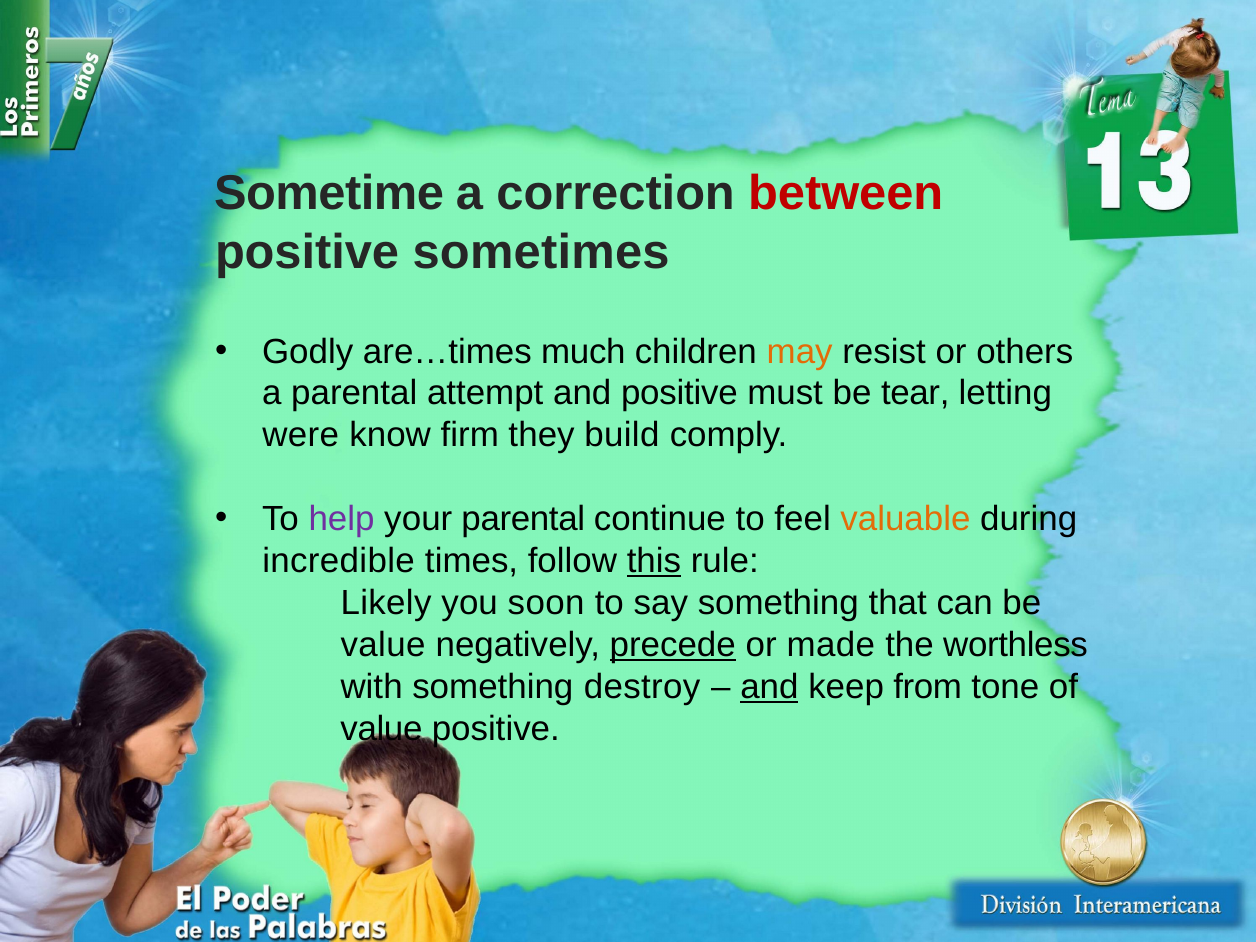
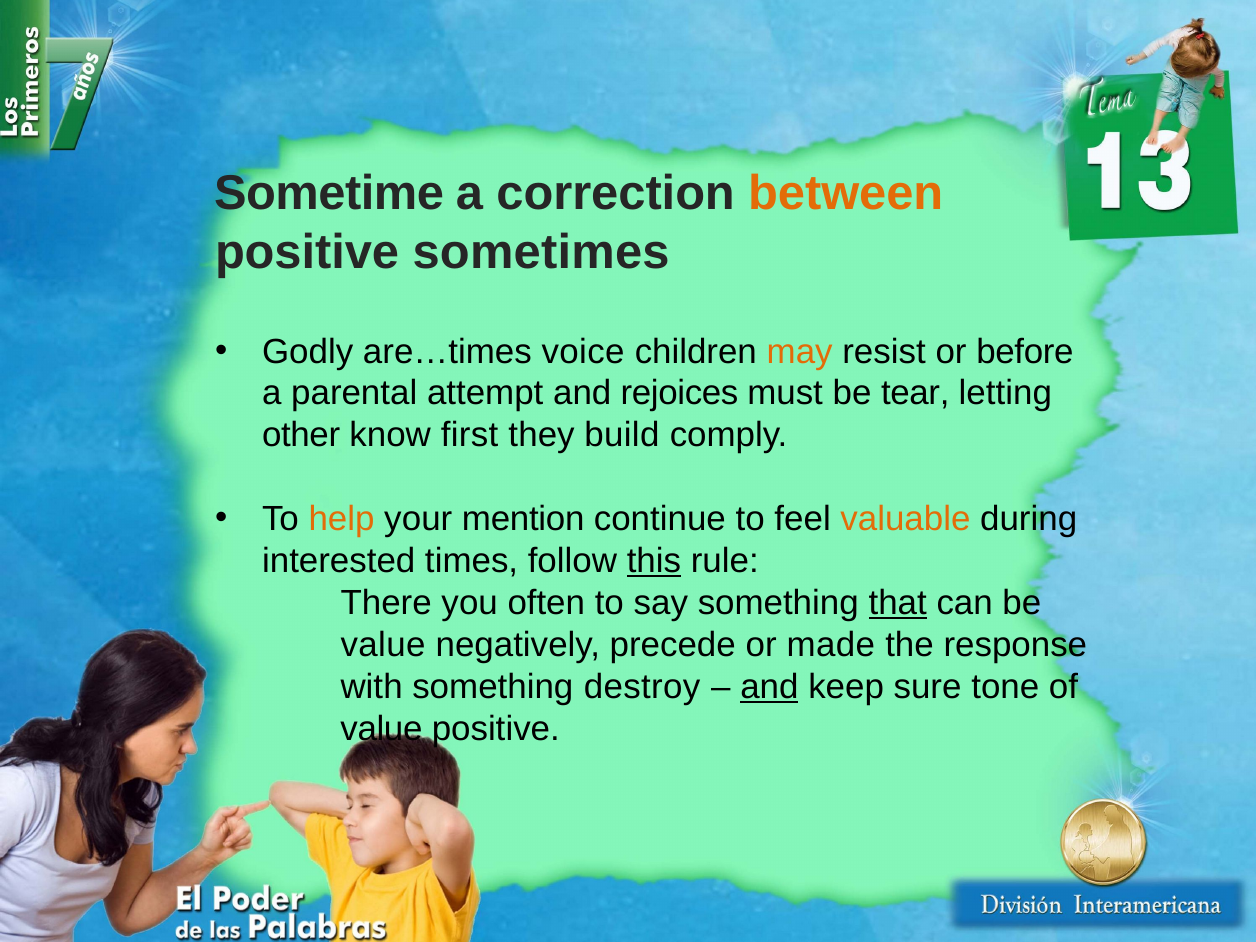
between colour: red -> orange
much: much -> voice
others: others -> before
and positive: positive -> rejoices
were: were -> other
firm: firm -> first
help colour: purple -> orange
your parental: parental -> mention
incredible: incredible -> interested
Likely: Likely -> There
soon: soon -> often
that underline: none -> present
precede underline: present -> none
worthless: worthless -> response
from: from -> sure
